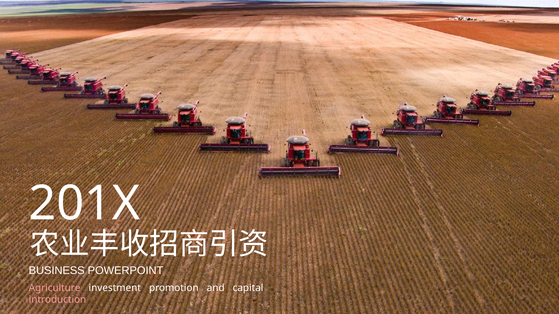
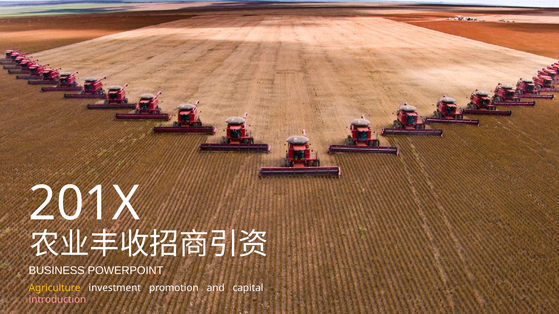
Agriculture colour: pink -> yellow
